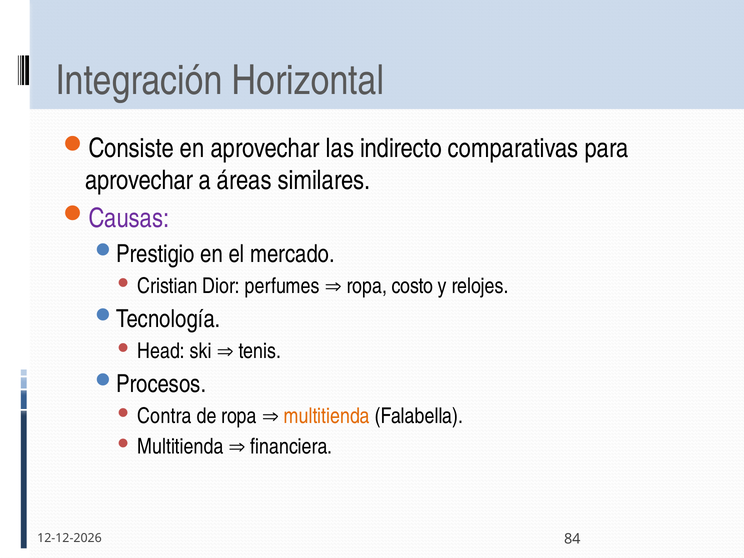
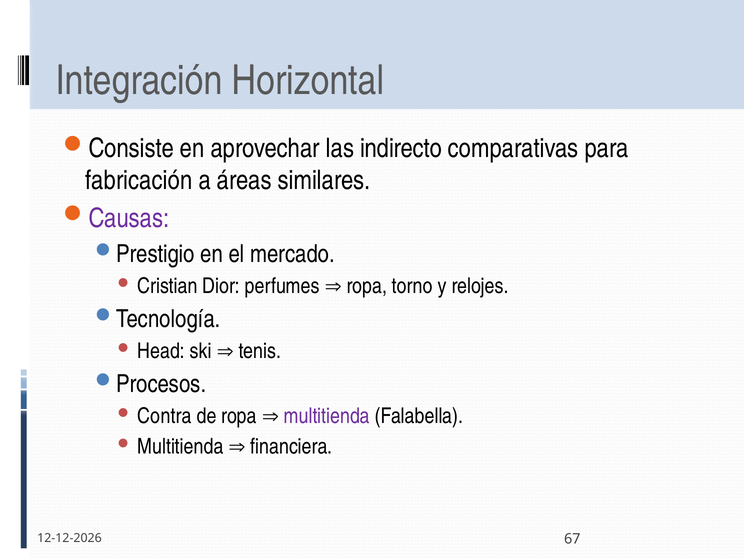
aprovechar at (139, 181): aprovechar -> fabricación
costo: costo -> torno
multitienda at (327, 416) colour: orange -> purple
84: 84 -> 67
